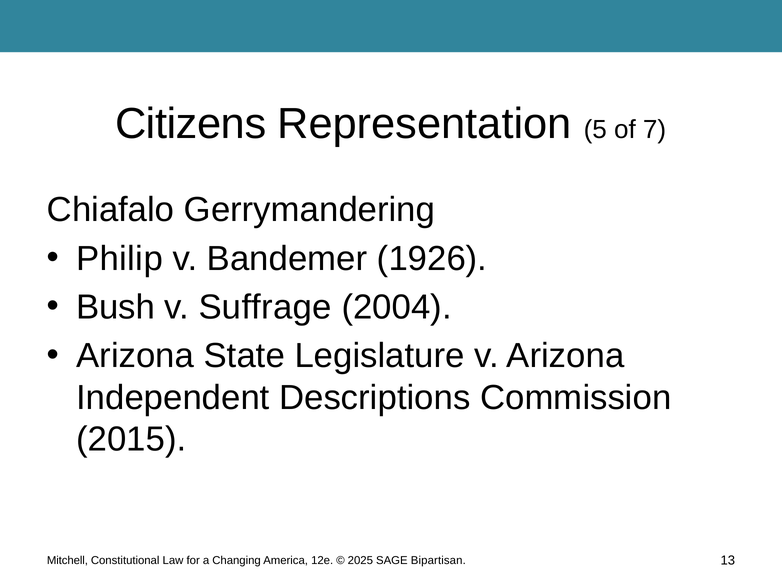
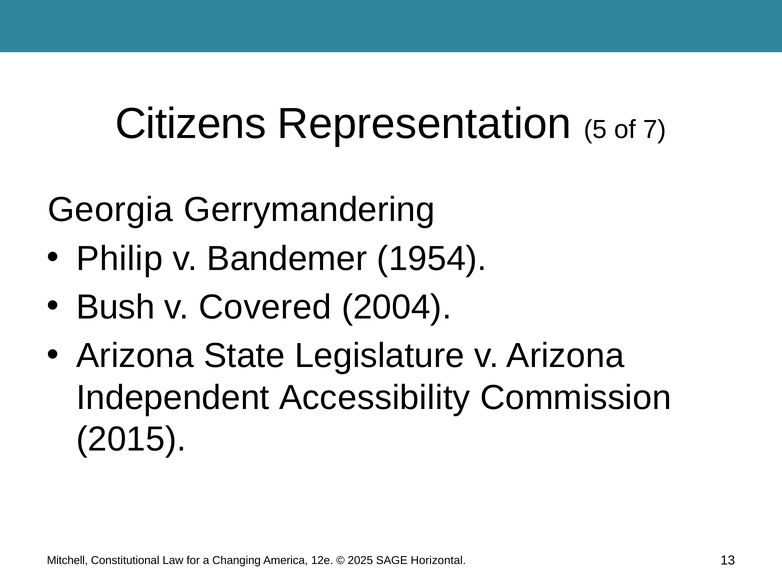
Chiafalo: Chiafalo -> Georgia
1926: 1926 -> 1954
Suffrage: Suffrage -> Covered
Descriptions: Descriptions -> Accessibility
Bipartisan: Bipartisan -> Horizontal
